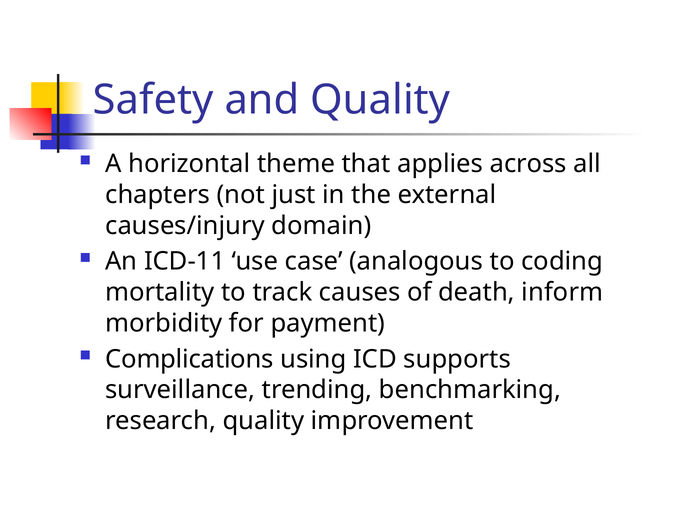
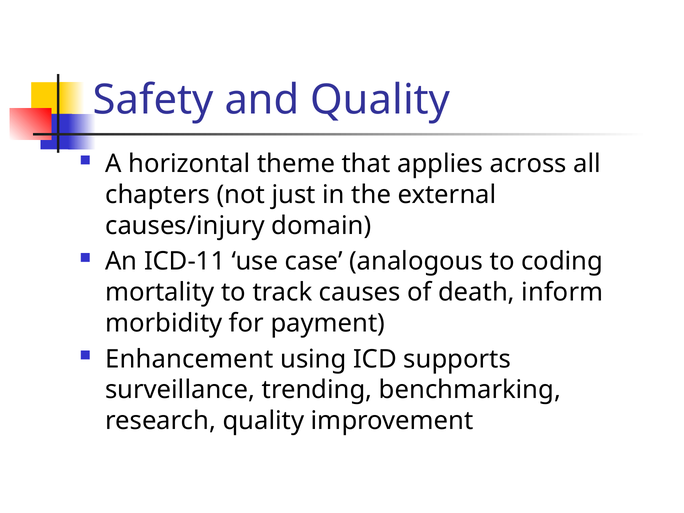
Complications: Complications -> Enhancement
